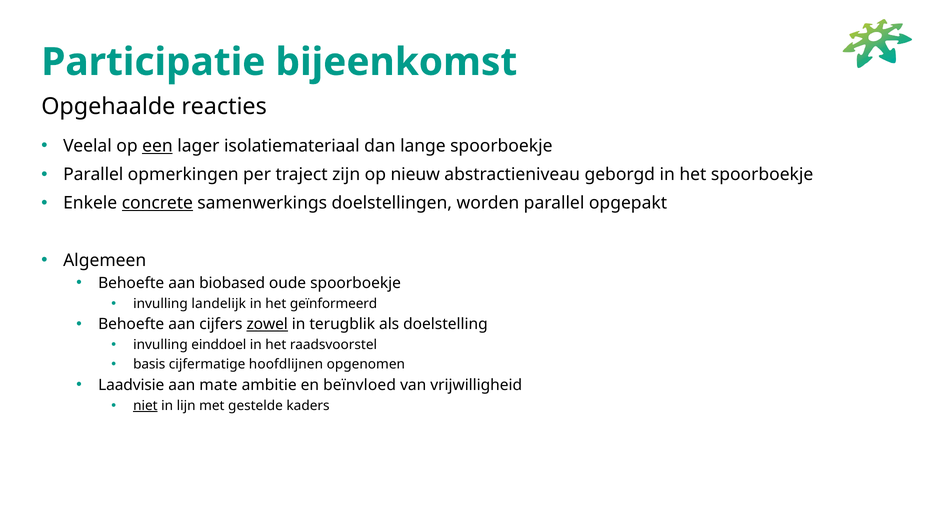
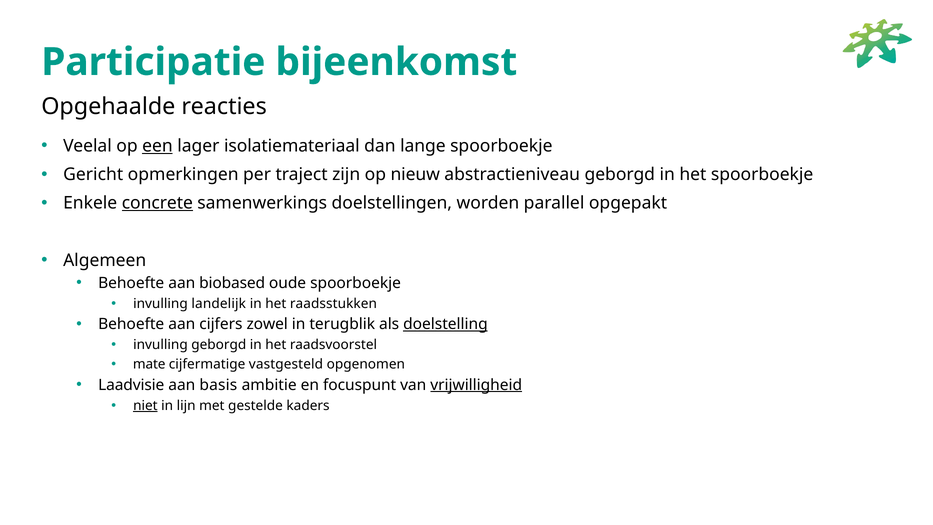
Parallel at (93, 174): Parallel -> Gericht
geïnformeerd: geïnformeerd -> raadsstukken
zowel underline: present -> none
doelstelling underline: none -> present
invulling einddoel: einddoel -> geborgd
basis: basis -> mate
hoofdlijnen: hoofdlijnen -> vastgesteld
mate: mate -> basis
beïnvloed: beïnvloed -> focuspunt
vrijwilligheid underline: none -> present
